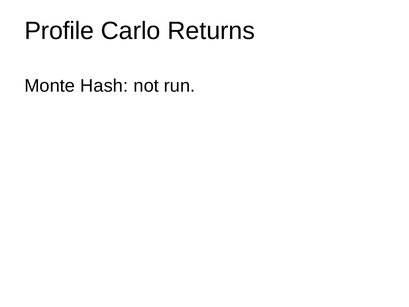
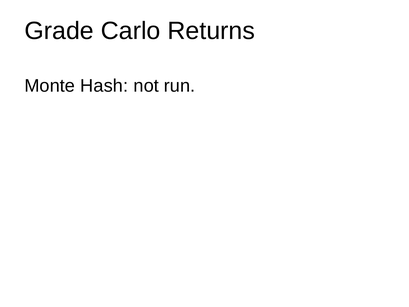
Profile: Profile -> Grade
